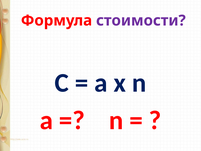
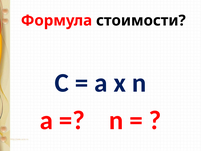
стоимости colour: purple -> black
